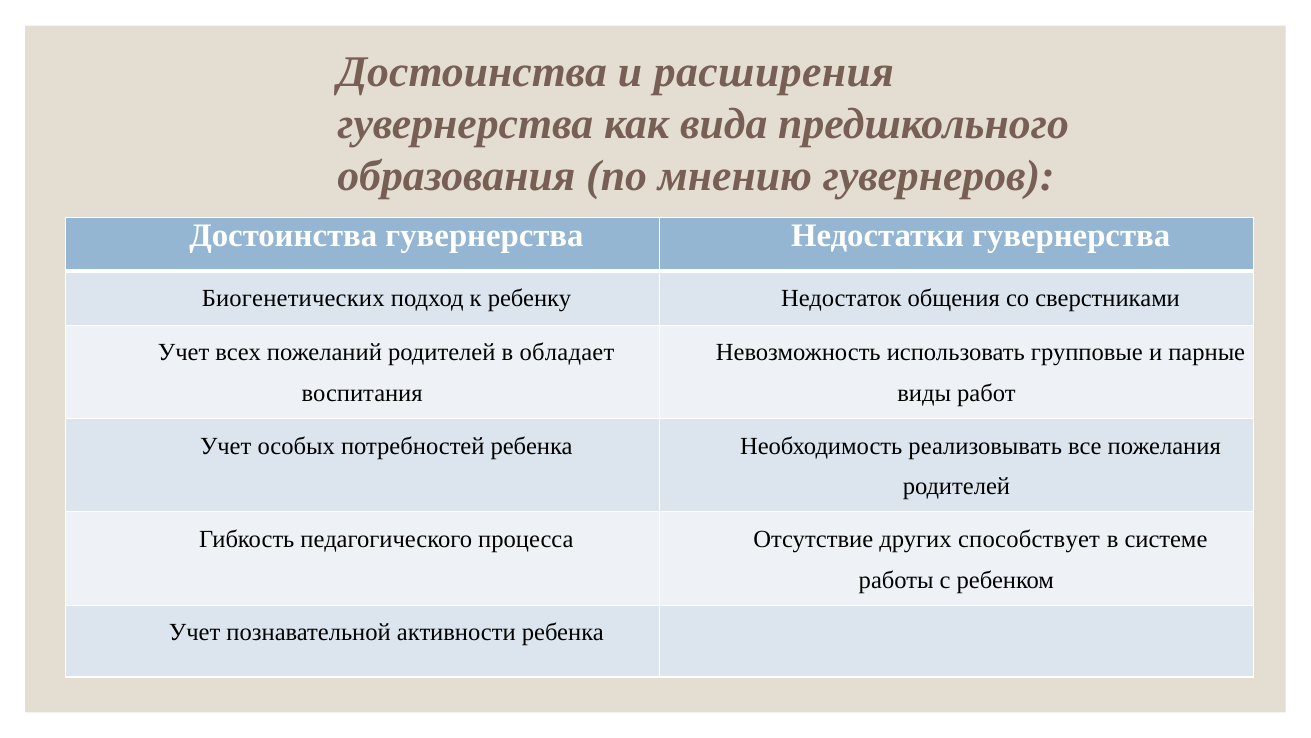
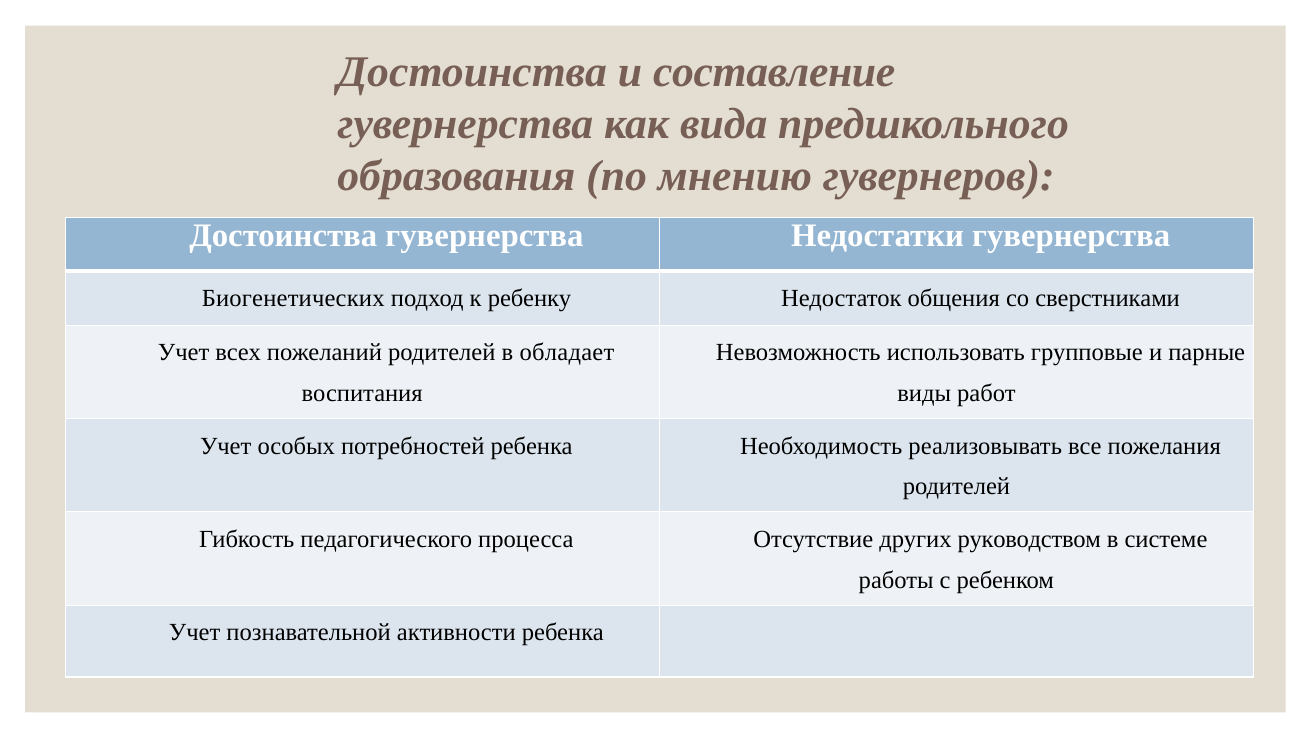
расширения: расширения -> составление
способствует: способствует -> руководством
